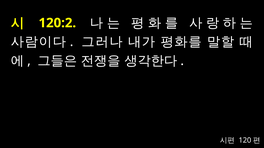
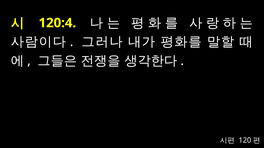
120:2: 120:2 -> 120:4
